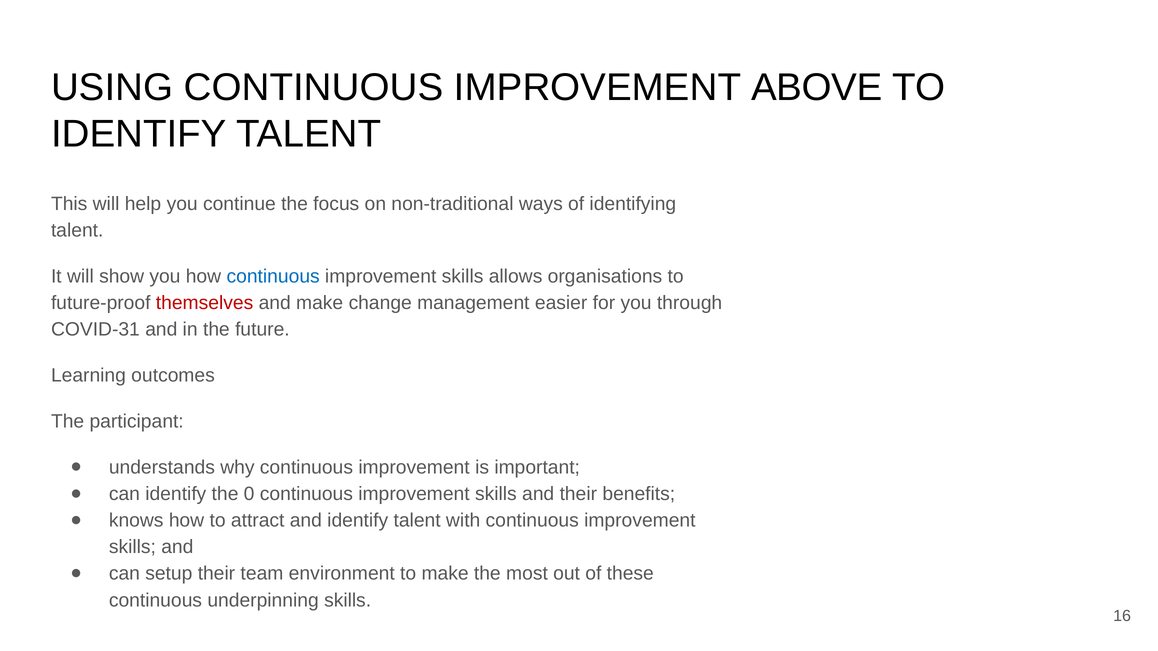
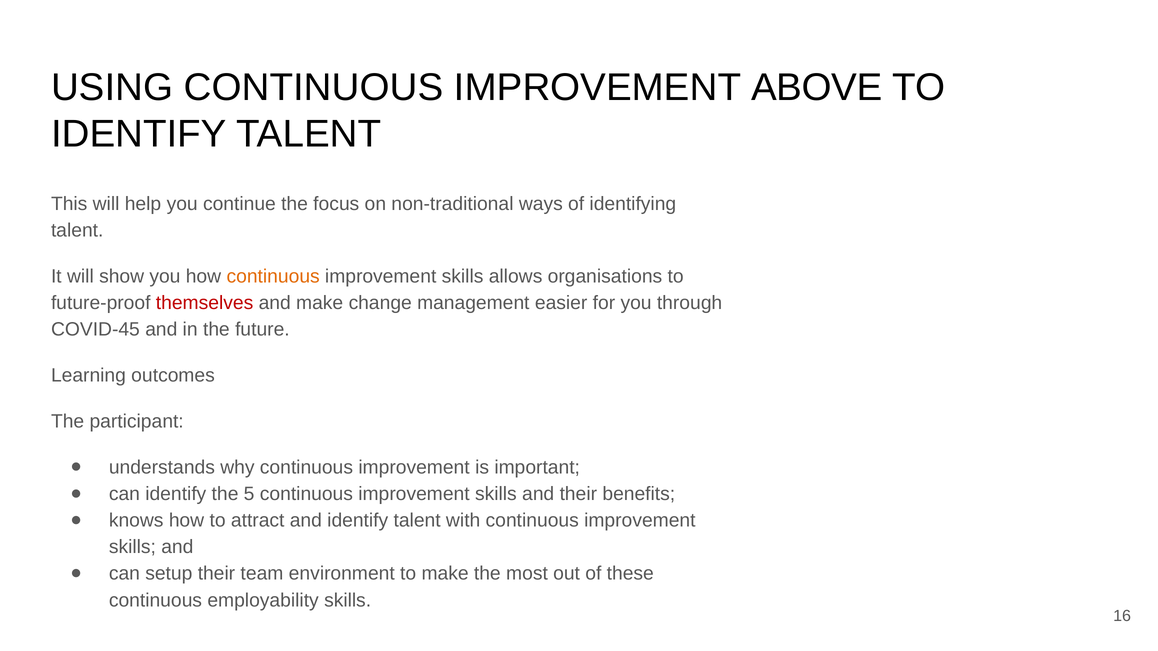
continuous at (273, 276) colour: blue -> orange
COVID-31: COVID-31 -> COVID-45
0: 0 -> 5
underpinning: underpinning -> employability
